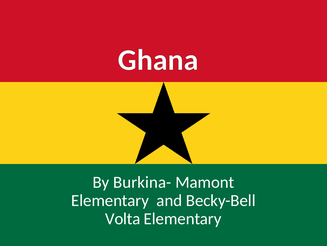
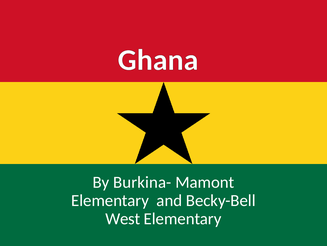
Volta: Volta -> West
